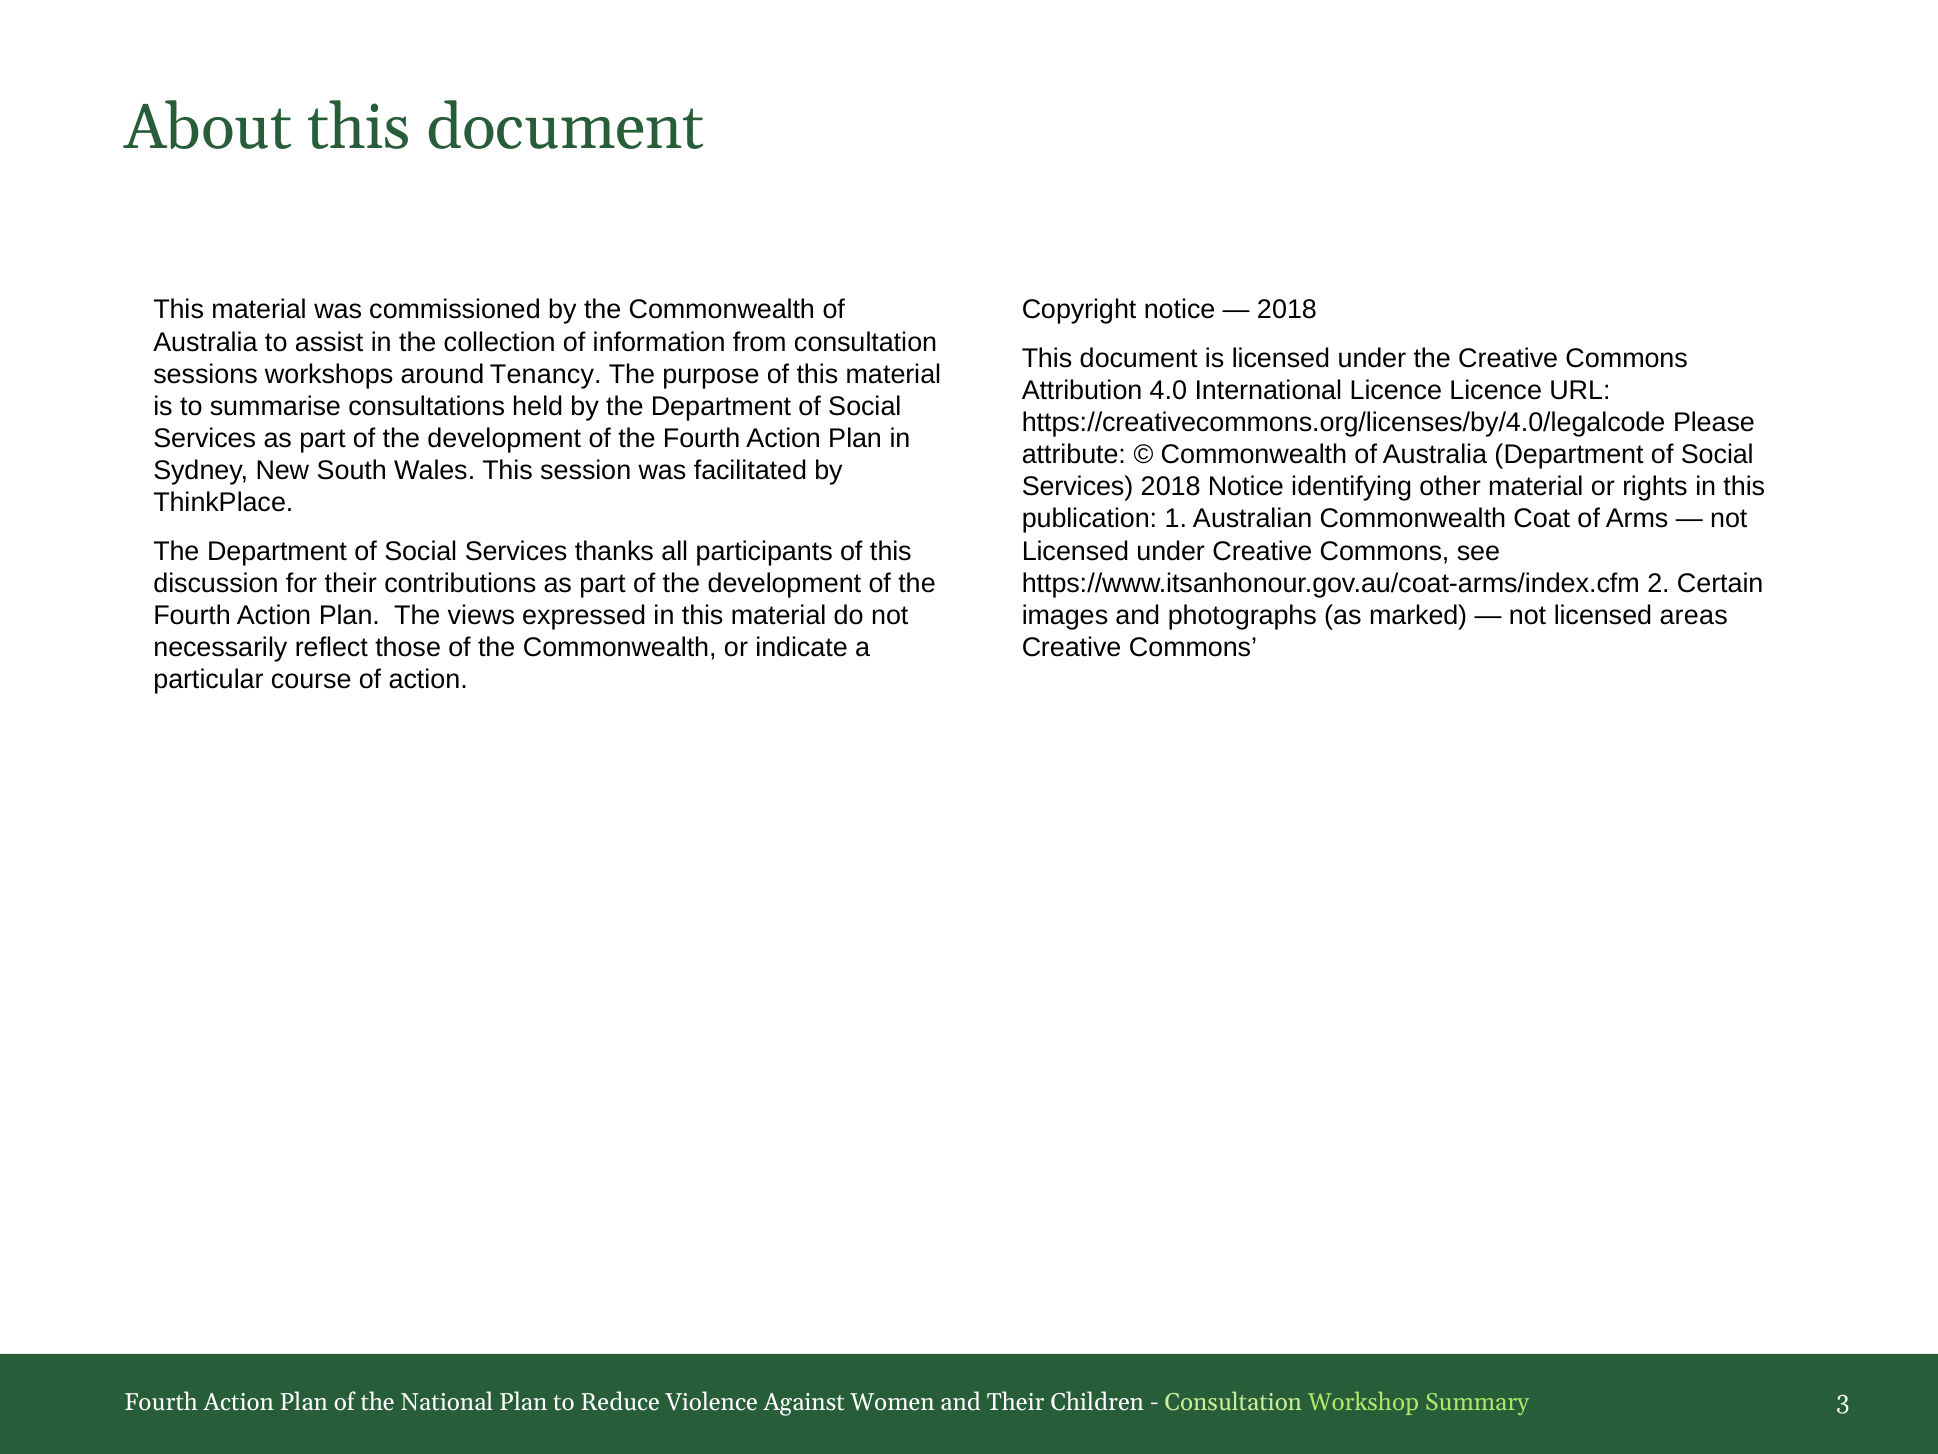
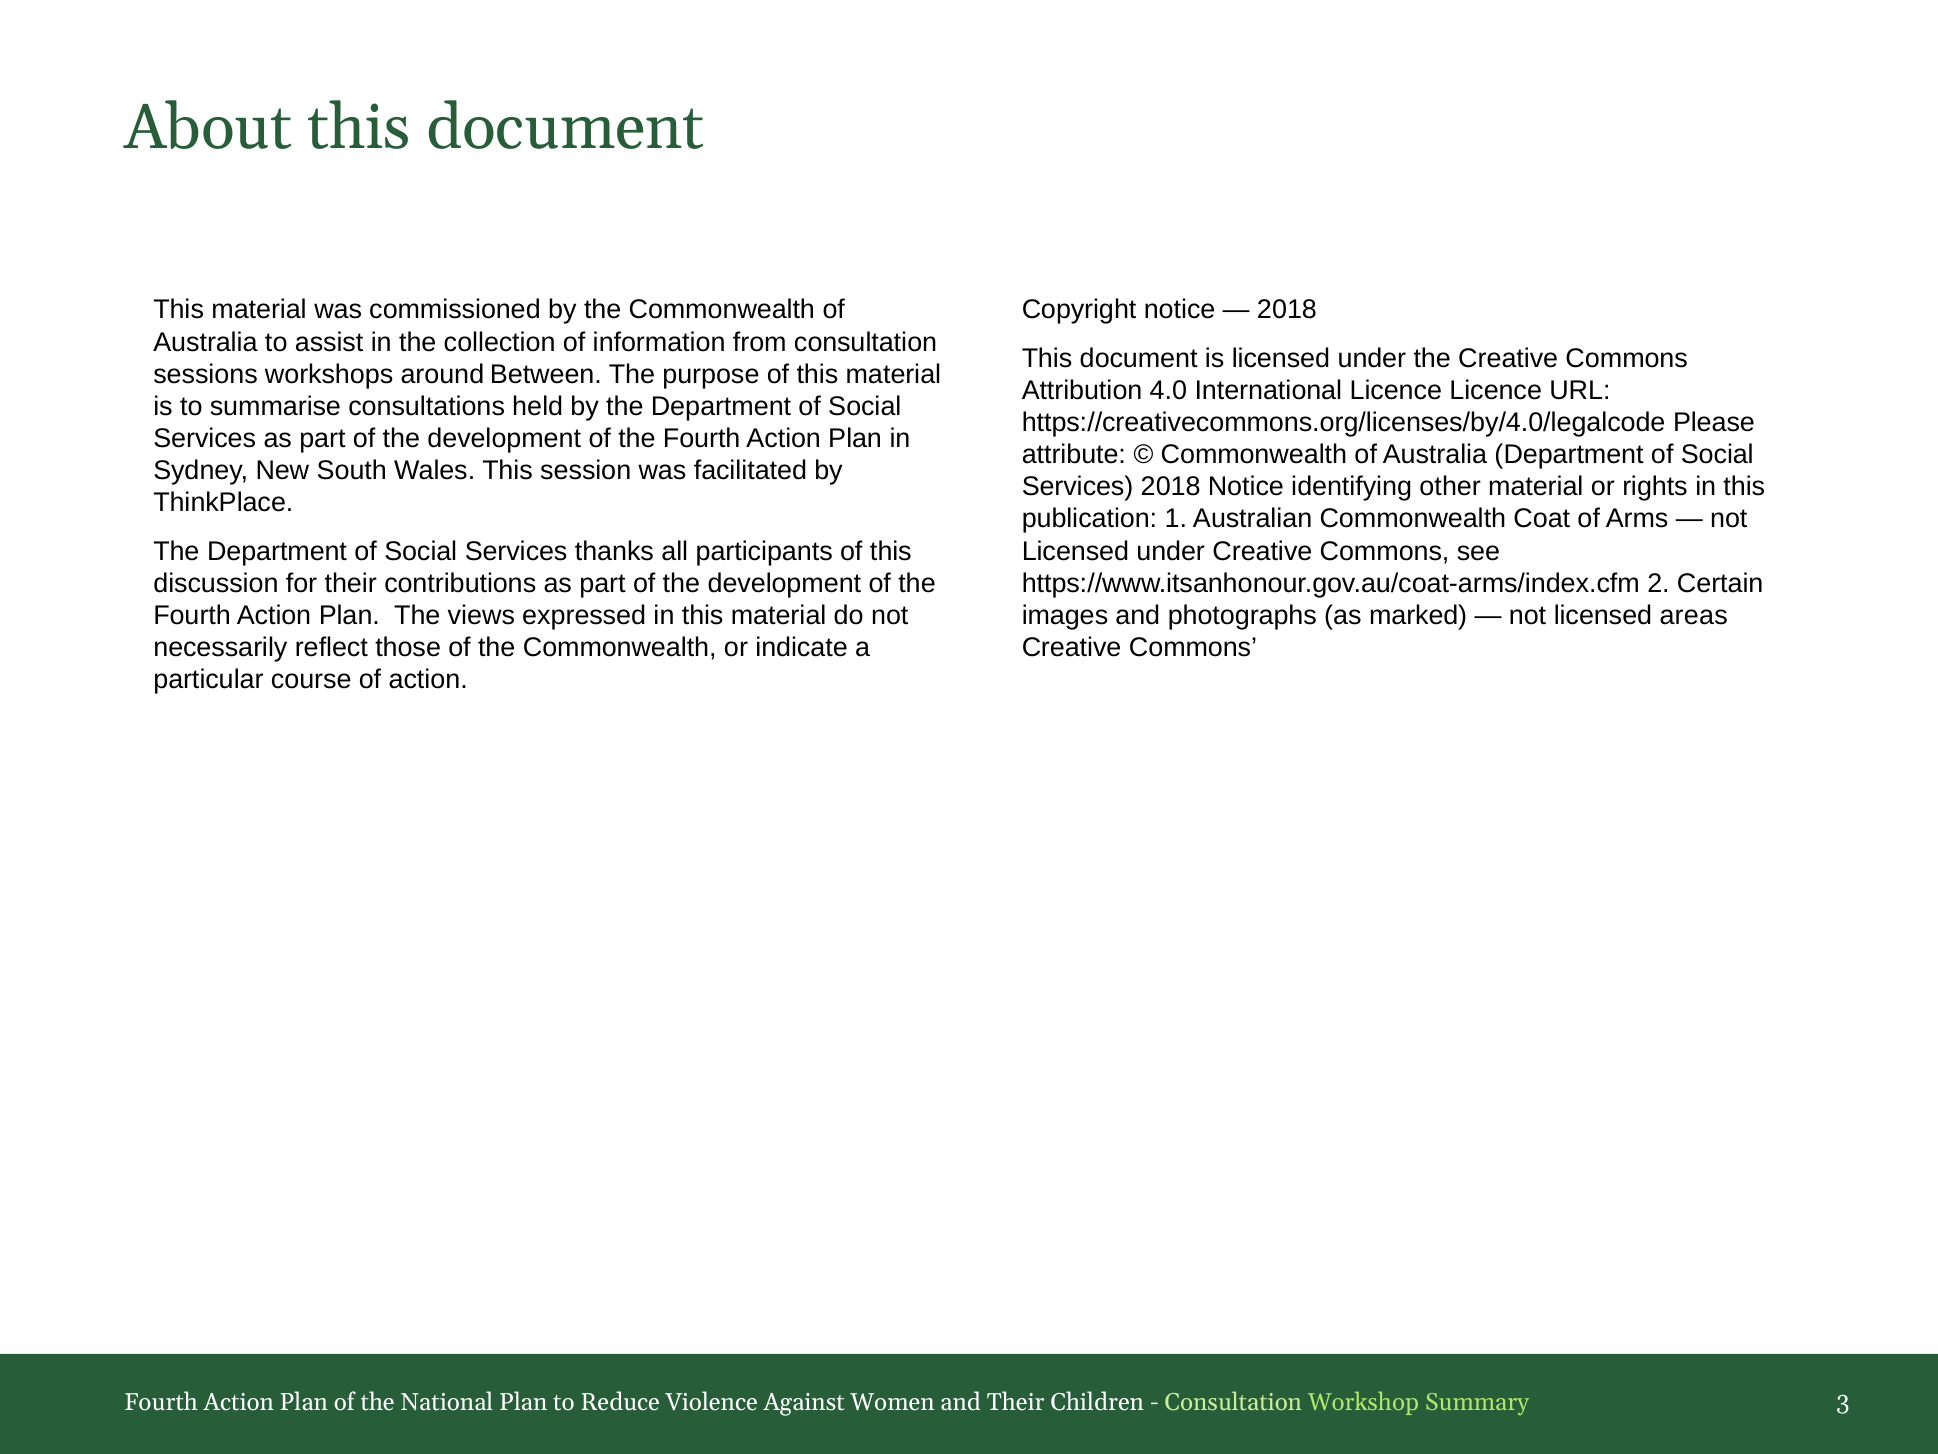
Tenancy: Tenancy -> Between
